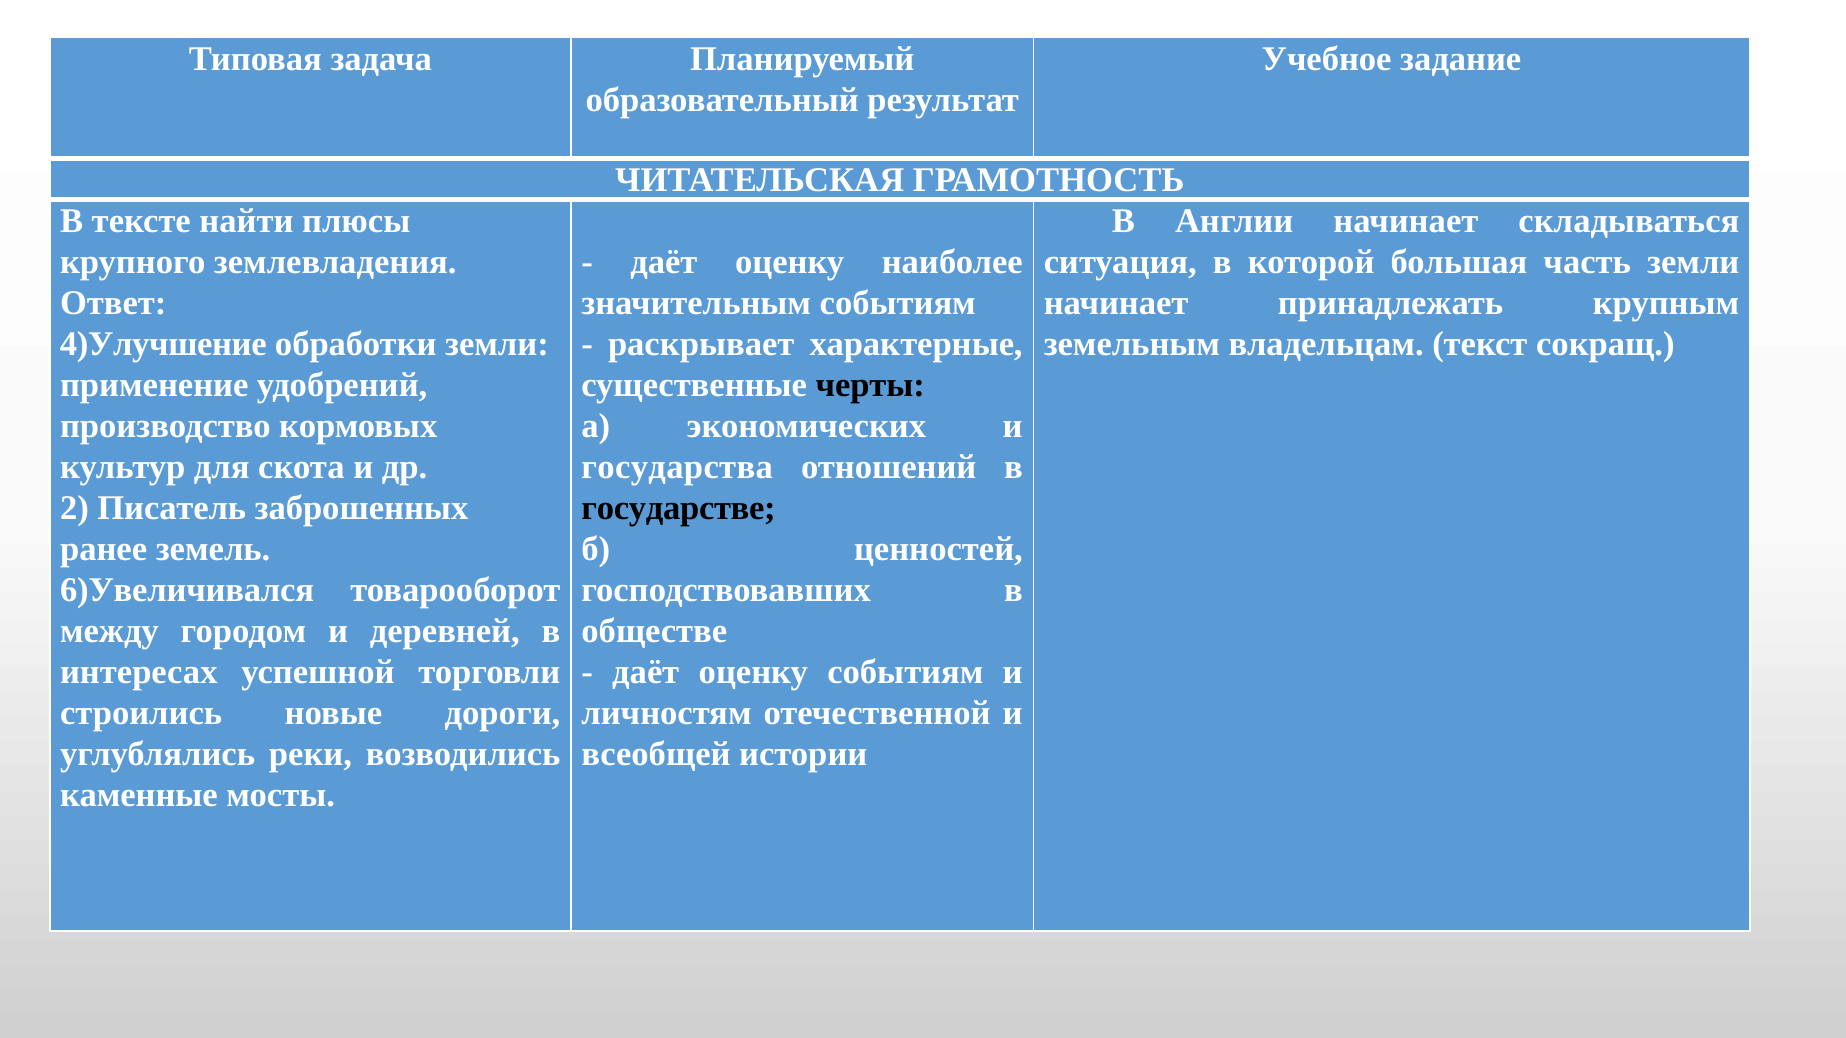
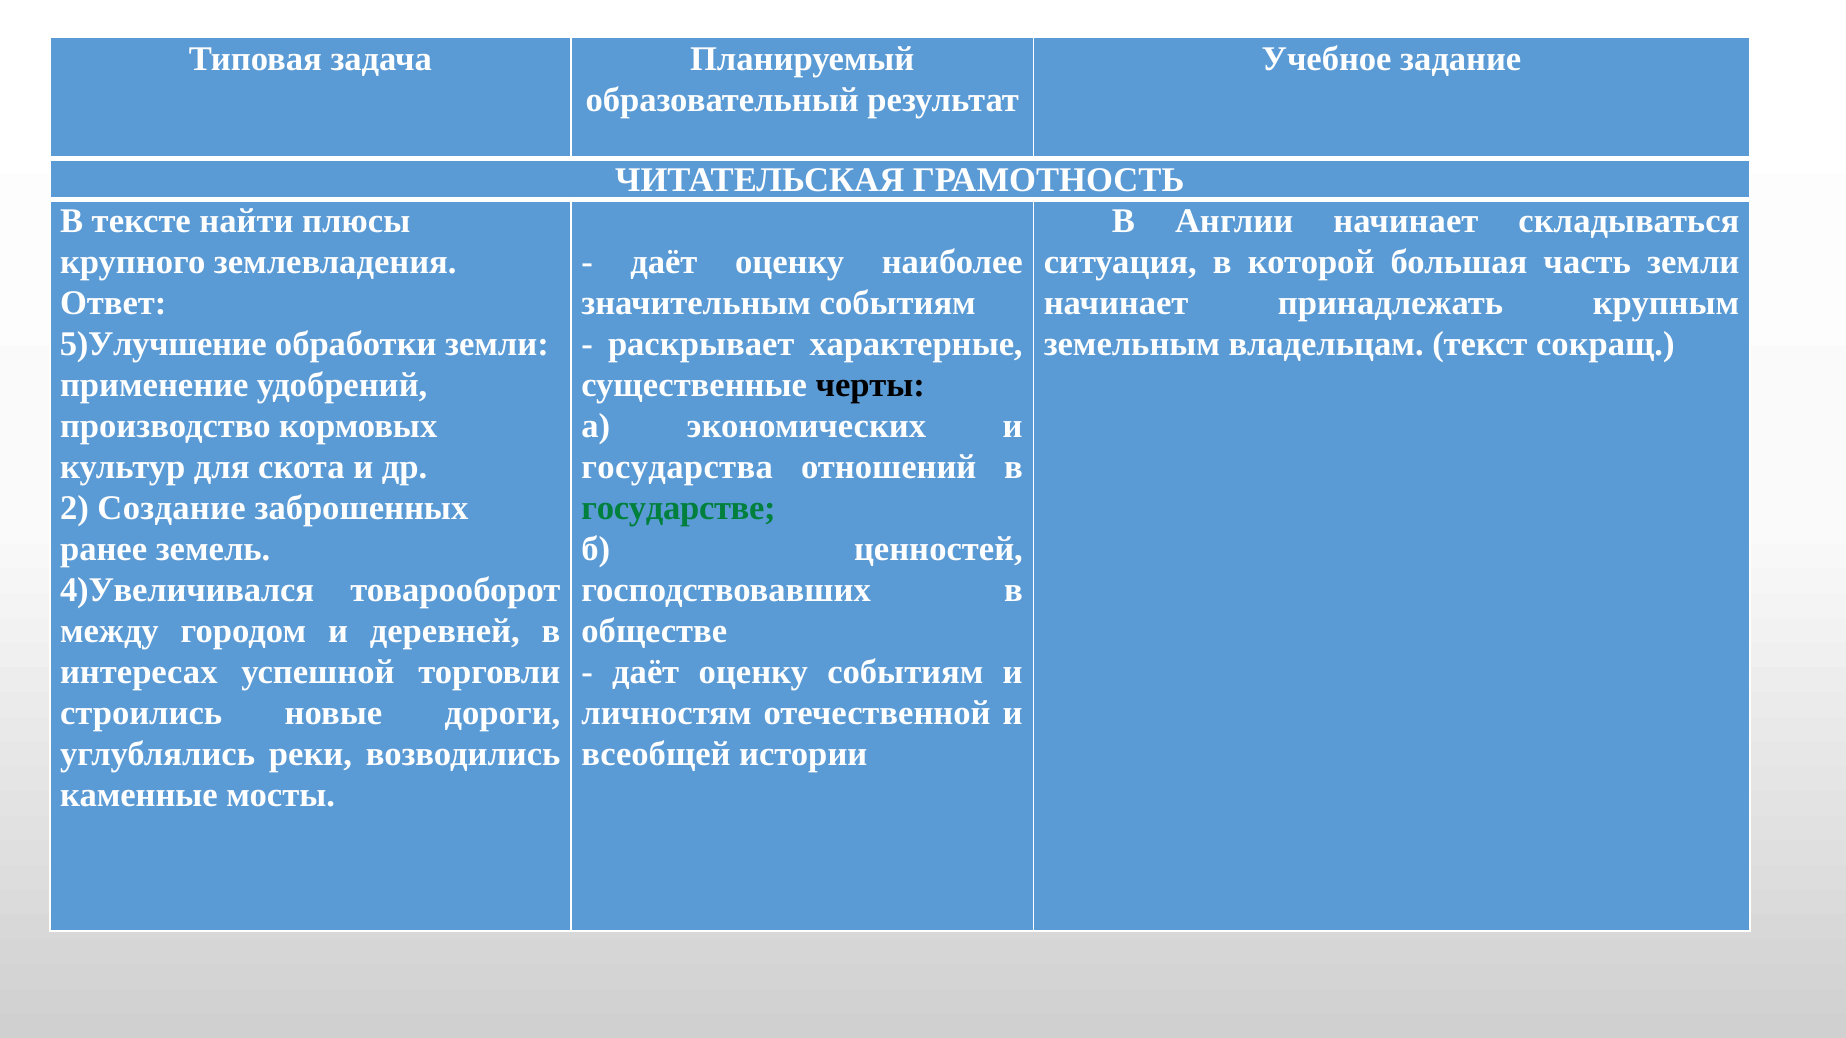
4)Улучшение: 4)Улучшение -> 5)Улучшение
Писатель: Писатель -> Создание
государстве colour: black -> green
6)Увеличивался: 6)Увеличивался -> 4)Увеличивался
